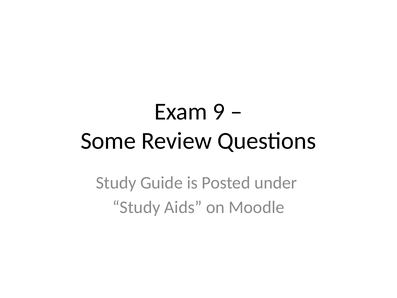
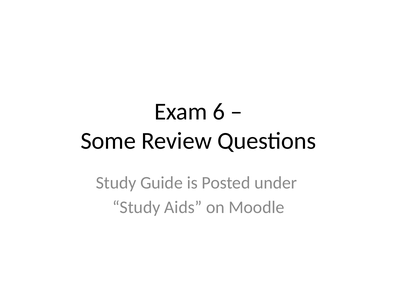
9: 9 -> 6
